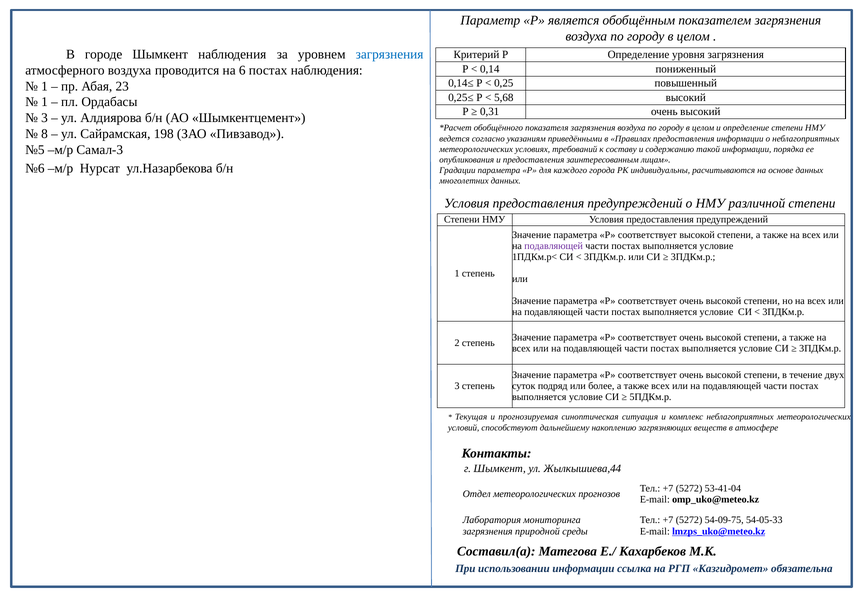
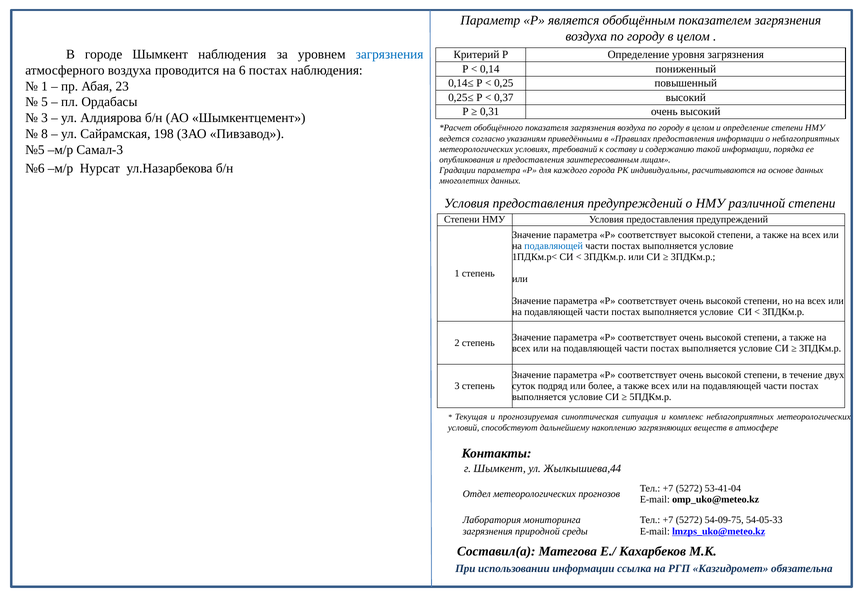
5,68: 5,68 -> 0,37
1 at (45, 102): 1 -> 5
подавляющей at (554, 246) colour: purple -> blue
